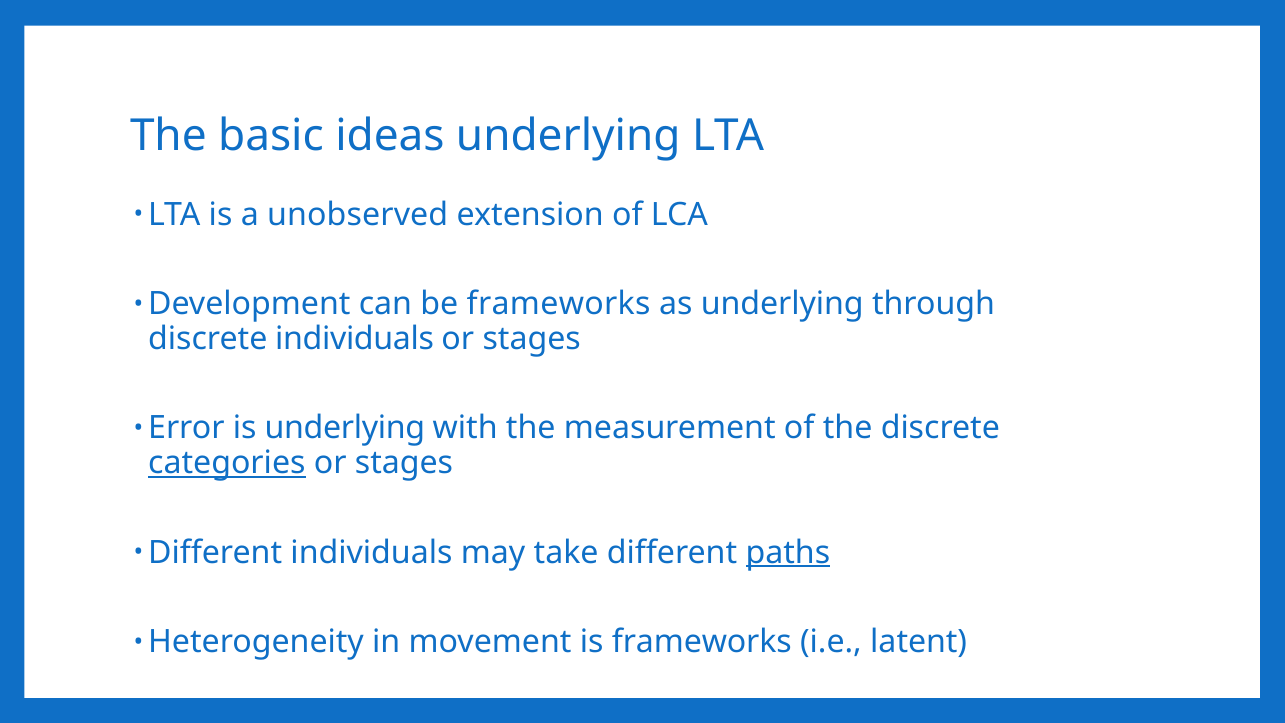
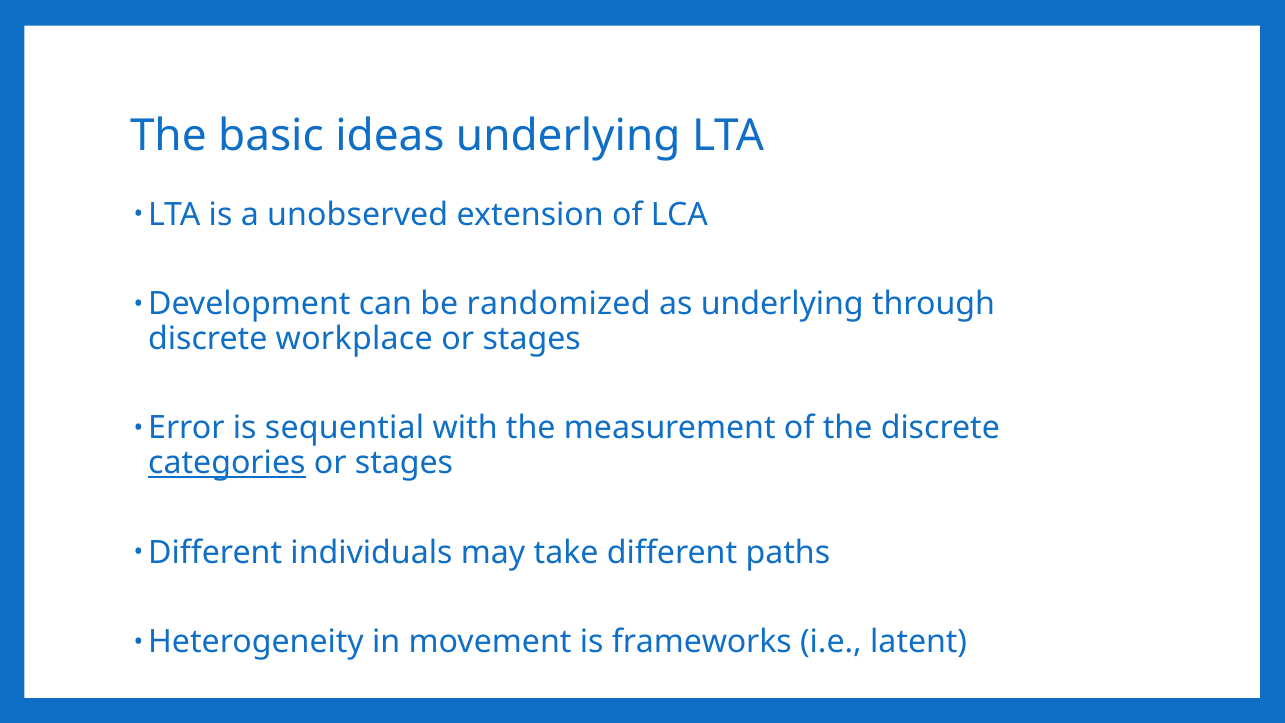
be frameworks: frameworks -> randomized
discrete individuals: individuals -> workplace
is underlying: underlying -> sequential
paths underline: present -> none
